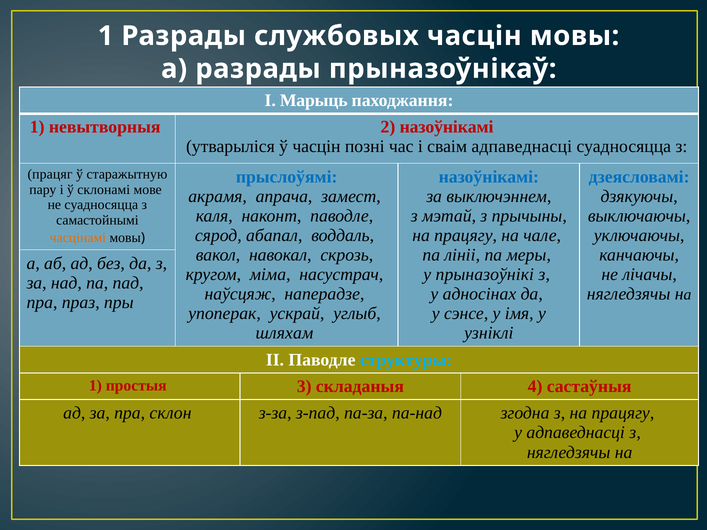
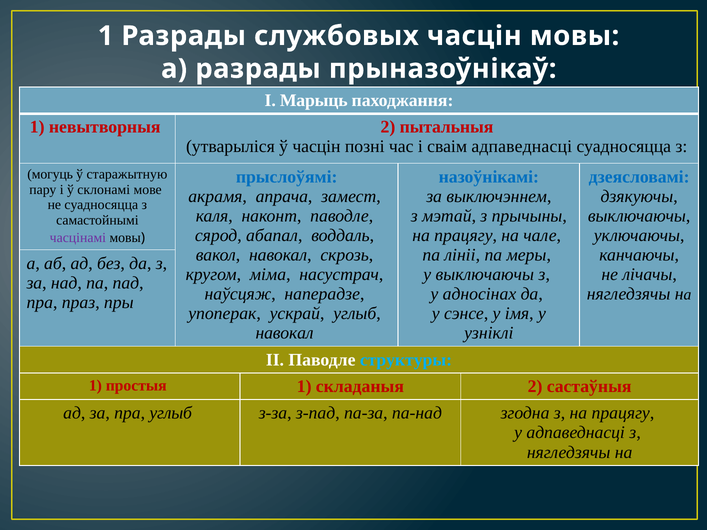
2 назоўнікамі: назоўнікамі -> пытальныя
працяг: працяг -> могуць
часцінамі colour: orange -> purple
у прыназоўнікі: прыназоўнікі -> выключаючы
шляхам at (284, 333): шляхам -> навокал
простыя 3: 3 -> 1
складаныя 4: 4 -> 2
пра склон: склон -> углыб
